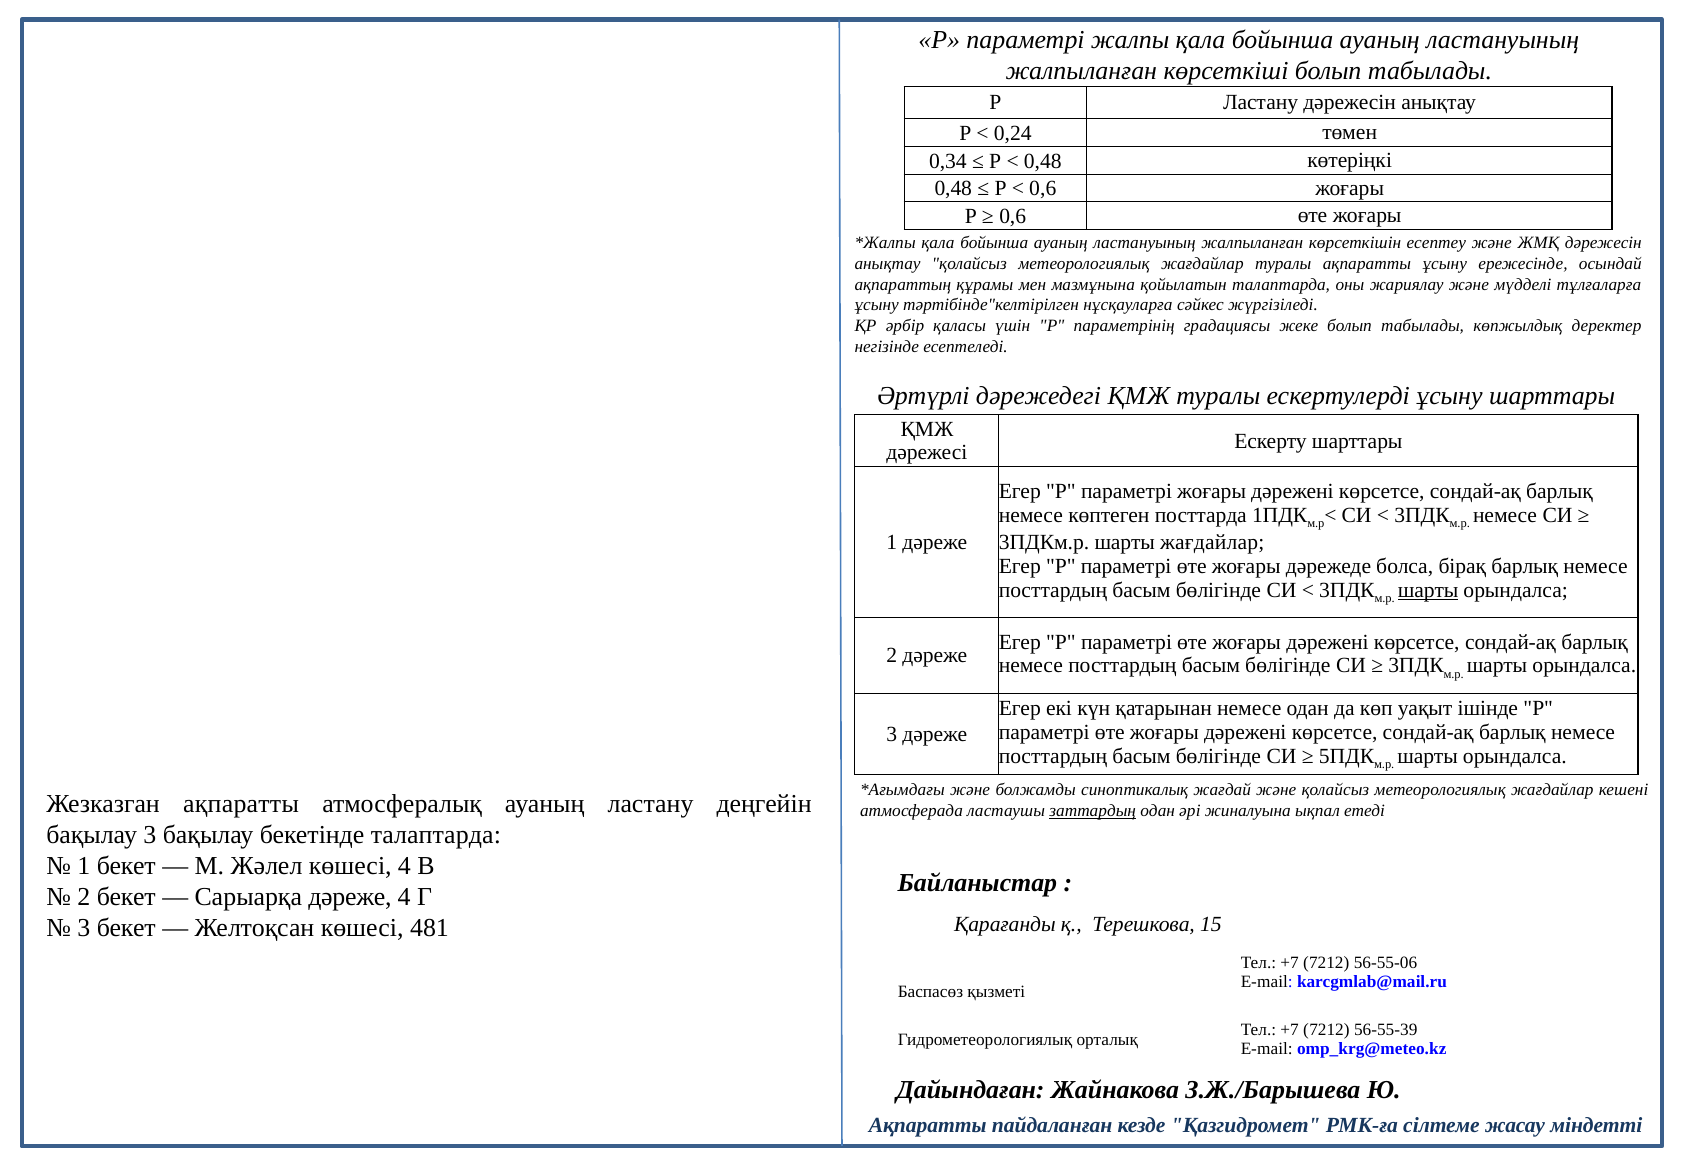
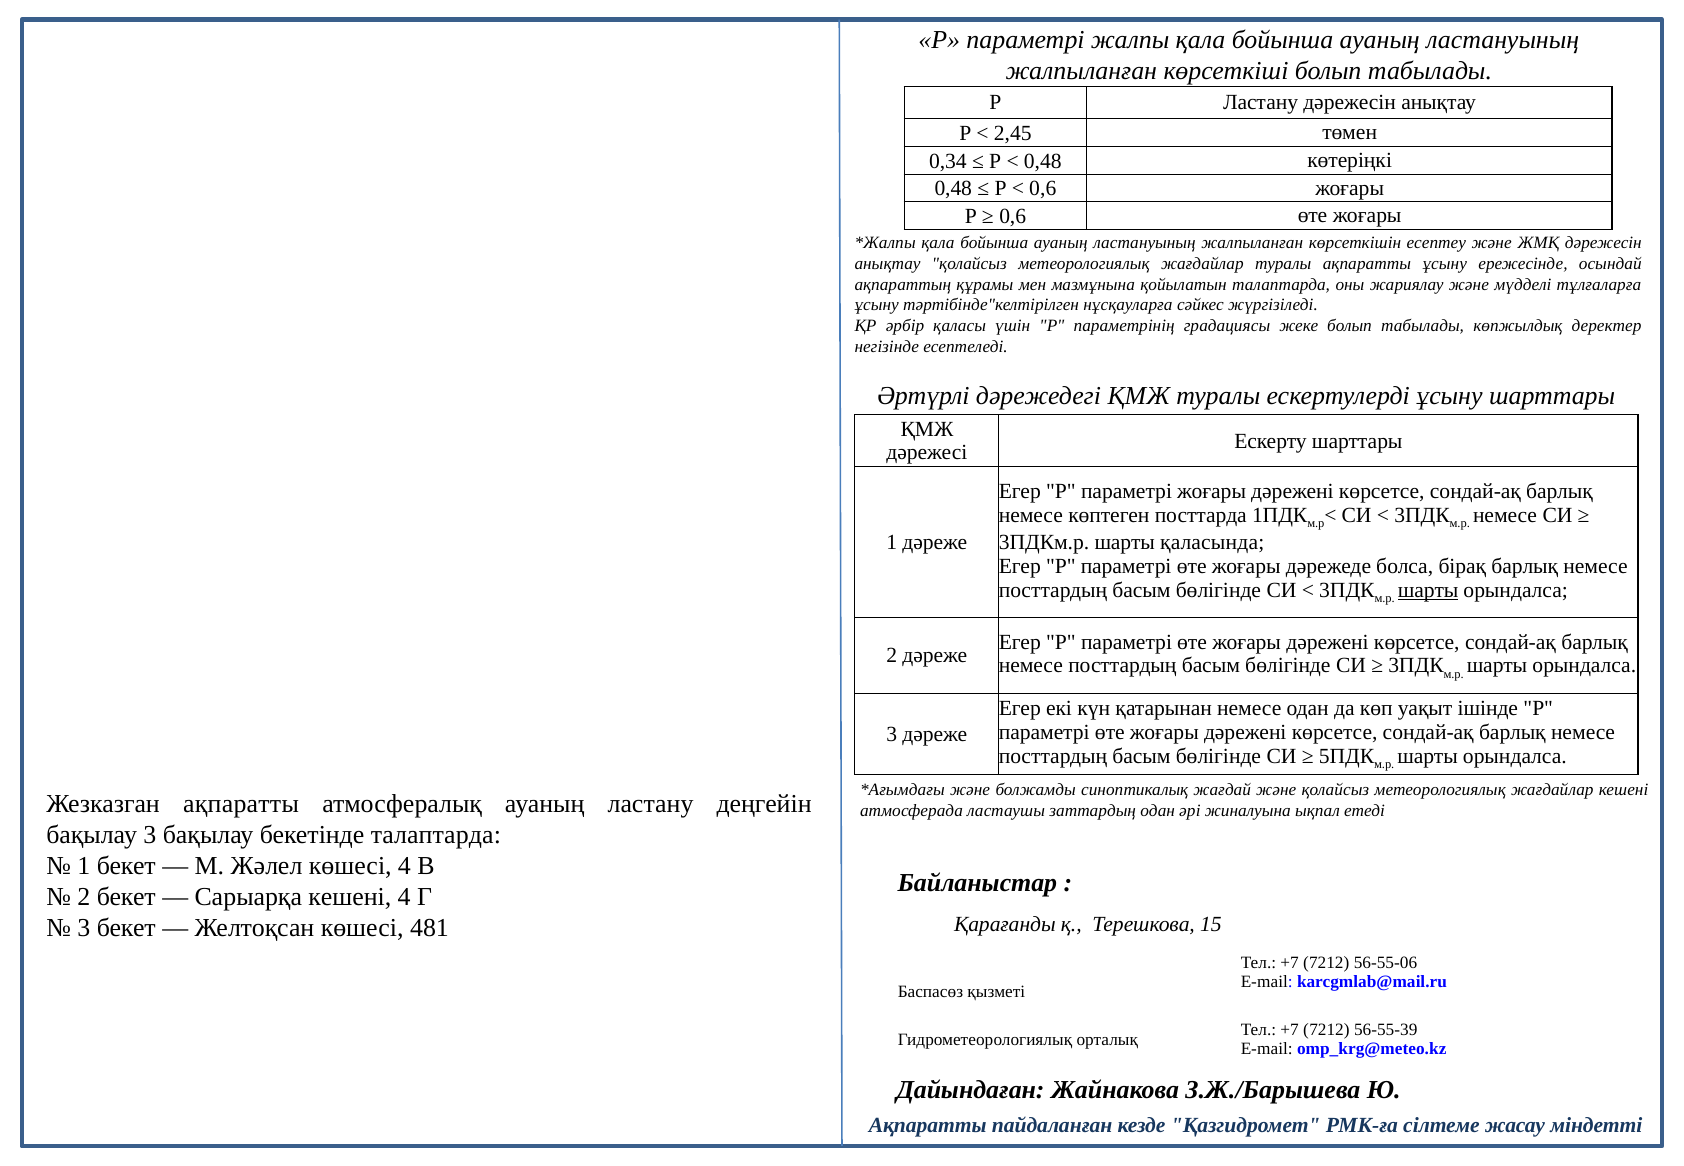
0,24: 0,24 -> 2,45
шарты жағдайлар: жағдайлар -> қаласында
заттардың underline: present -> none
Сарыарқа дәреже: дәреже -> кешені
